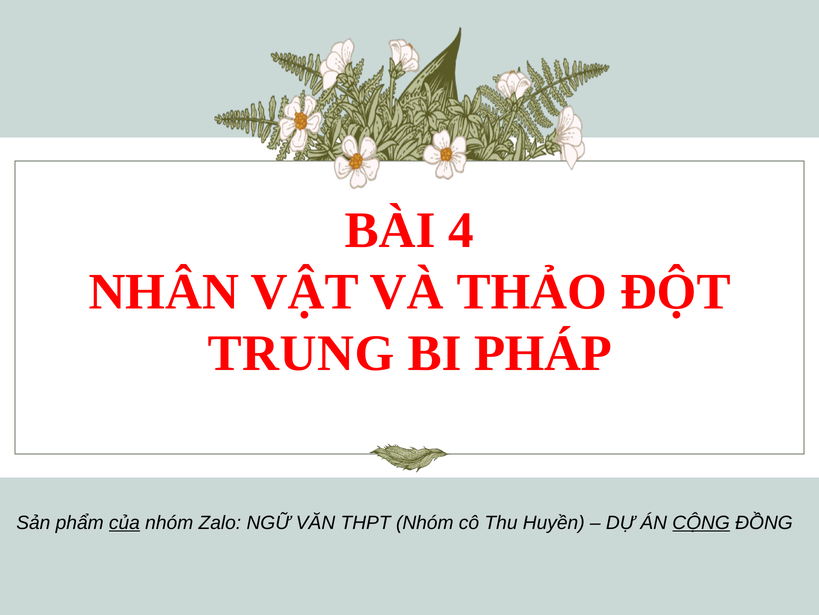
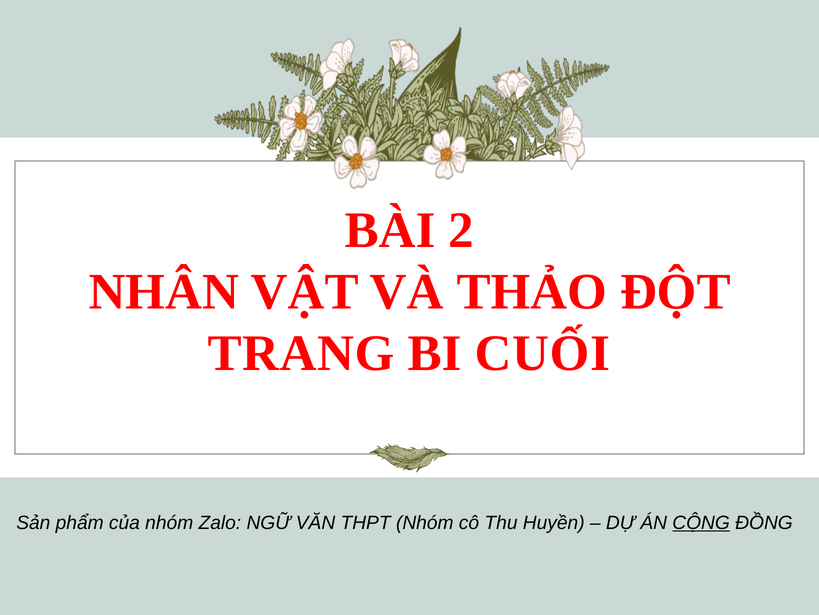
4: 4 -> 2
TRUNG: TRUNG -> TRANG
PHÁP: PHÁP -> CUỐI
của underline: present -> none
